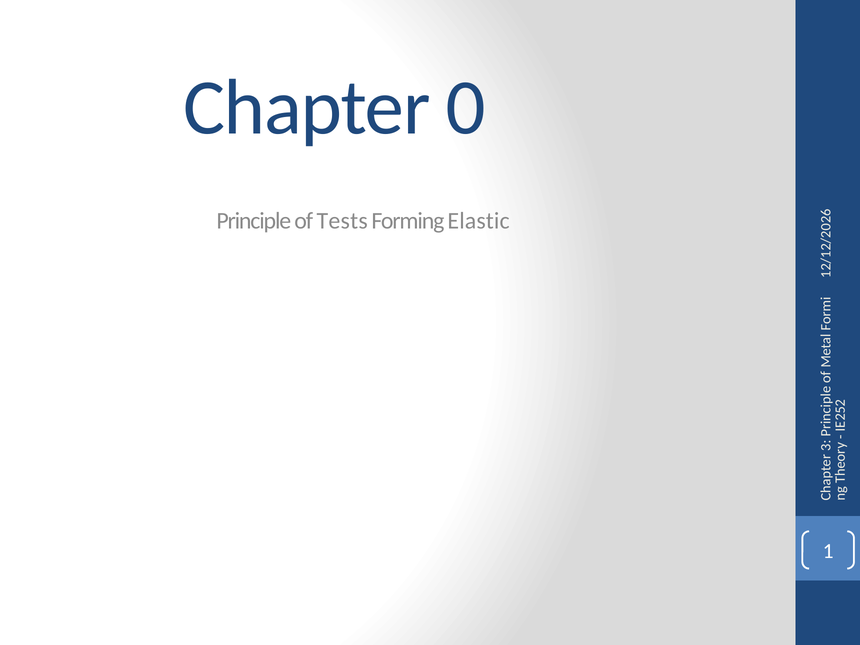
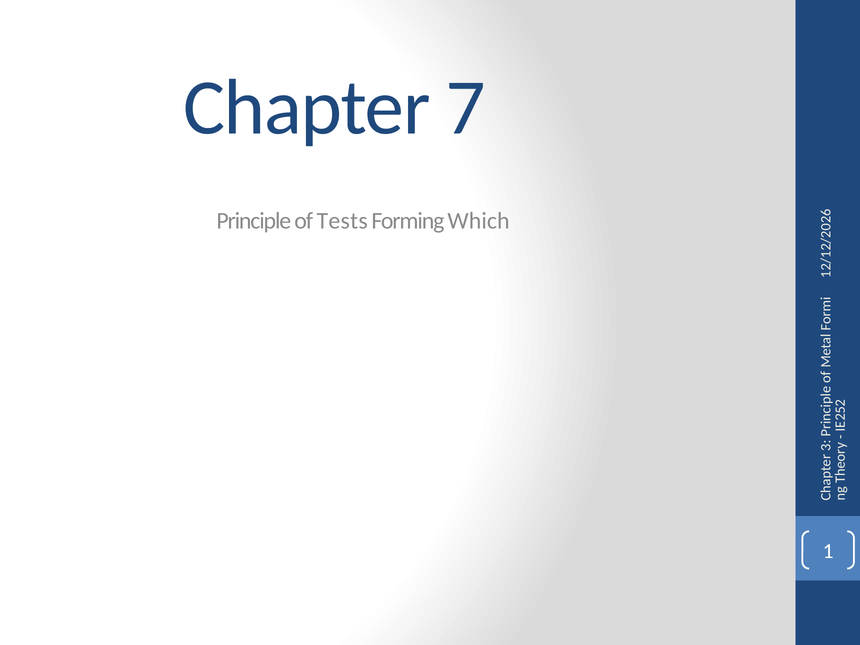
Chapter 0: 0 -> 7
Elastic: Elastic -> Which
